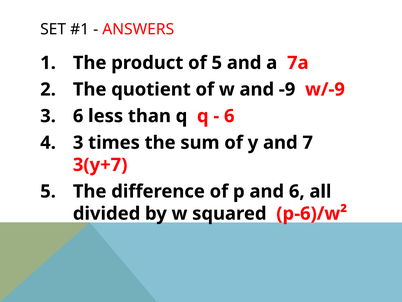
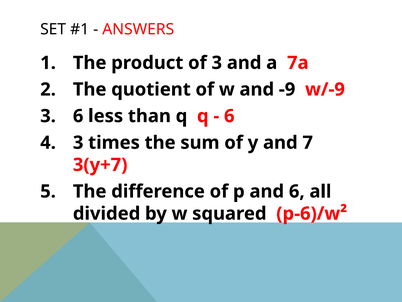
of 5: 5 -> 3
